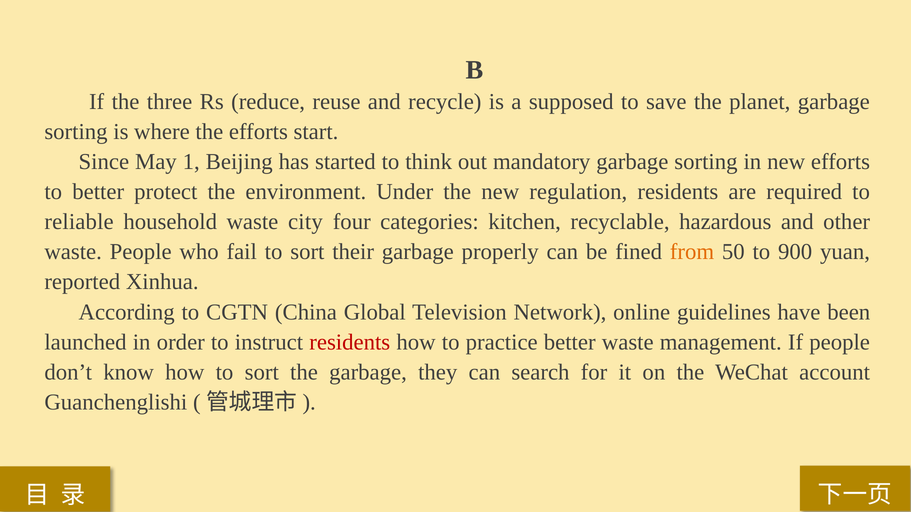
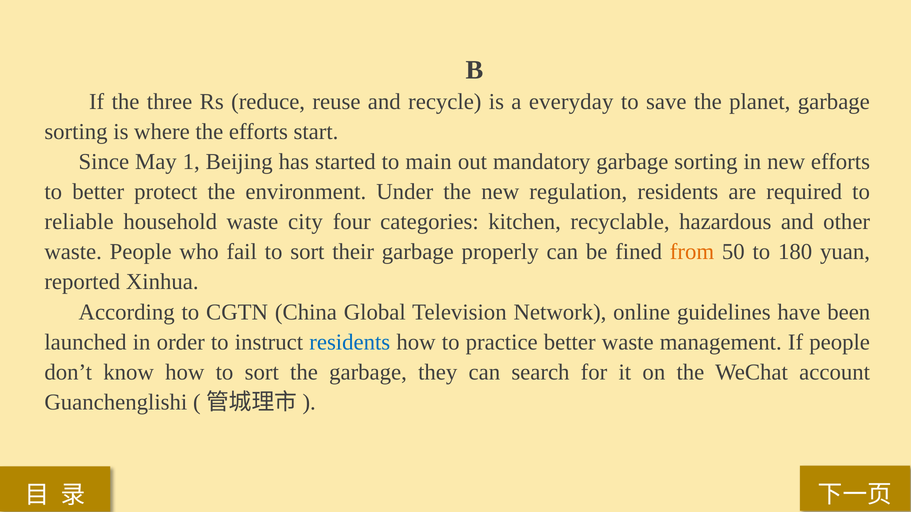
supposed: supposed -> everyday
think: think -> main
900: 900 -> 180
residents at (350, 342) colour: red -> blue
